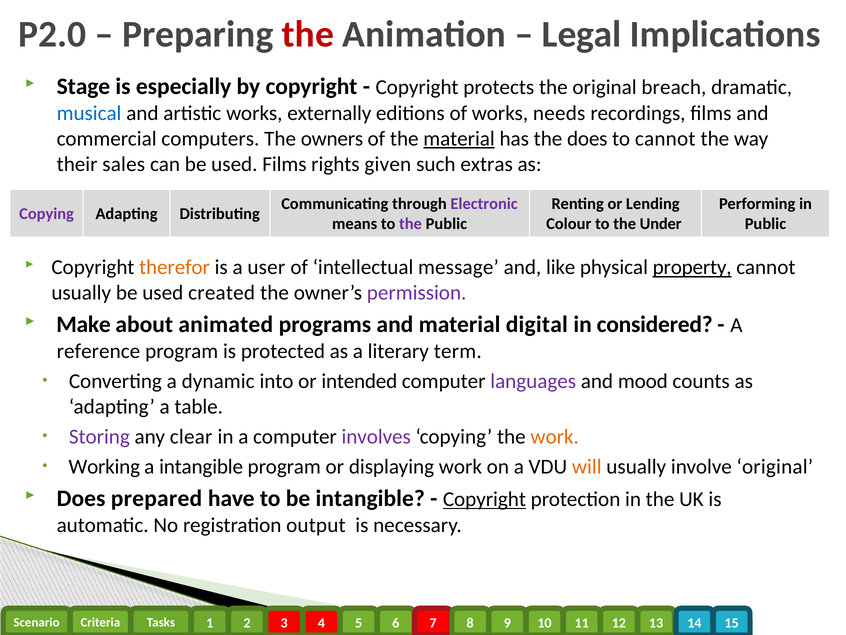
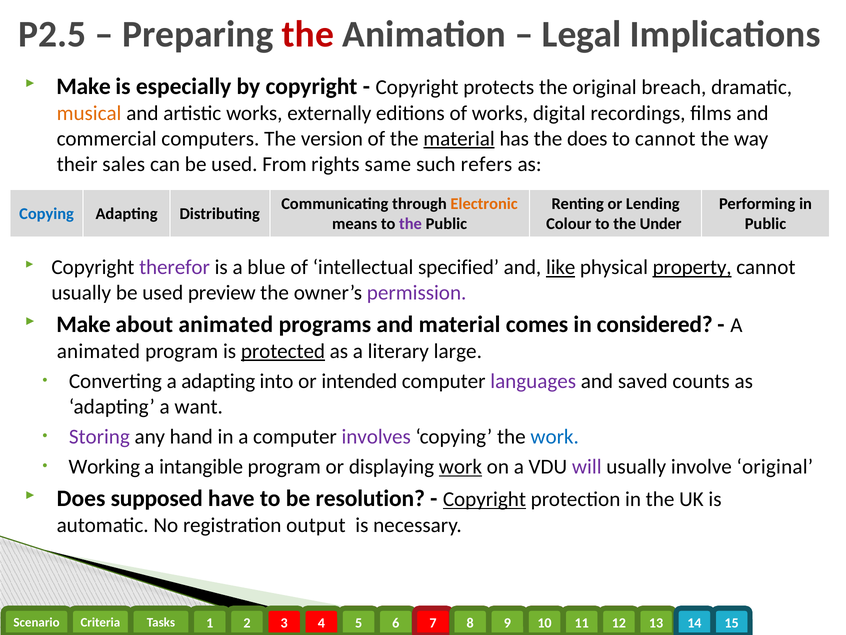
P2.0: P2.0 -> P2.5
Stage at (83, 87): Stage -> Make
musical colour: blue -> orange
needs: needs -> digital
owners: owners -> version
used Films: Films -> From
given: given -> same
extras: extras -> refers
Electronic colour: purple -> orange
Copying at (47, 214) colour: purple -> blue
therefor colour: orange -> purple
user: user -> blue
message: message -> specified
like underline: none -> present
created: created -> preview
digital: digital -> comes
reference at (98, 351): reference -> animated
protected underline: none -> present
term: term -> large
a dynamic: dynamic -> adapting
mood: mood -> saved
table: table -> want
clear: clear -> hand
work at (555, 437) colour: orange -> blue
work at (460, 467) underline: none -> present
will colour: orange -> purple
prepared: prepared -> supposed
be intangible: intangible -> resolution
